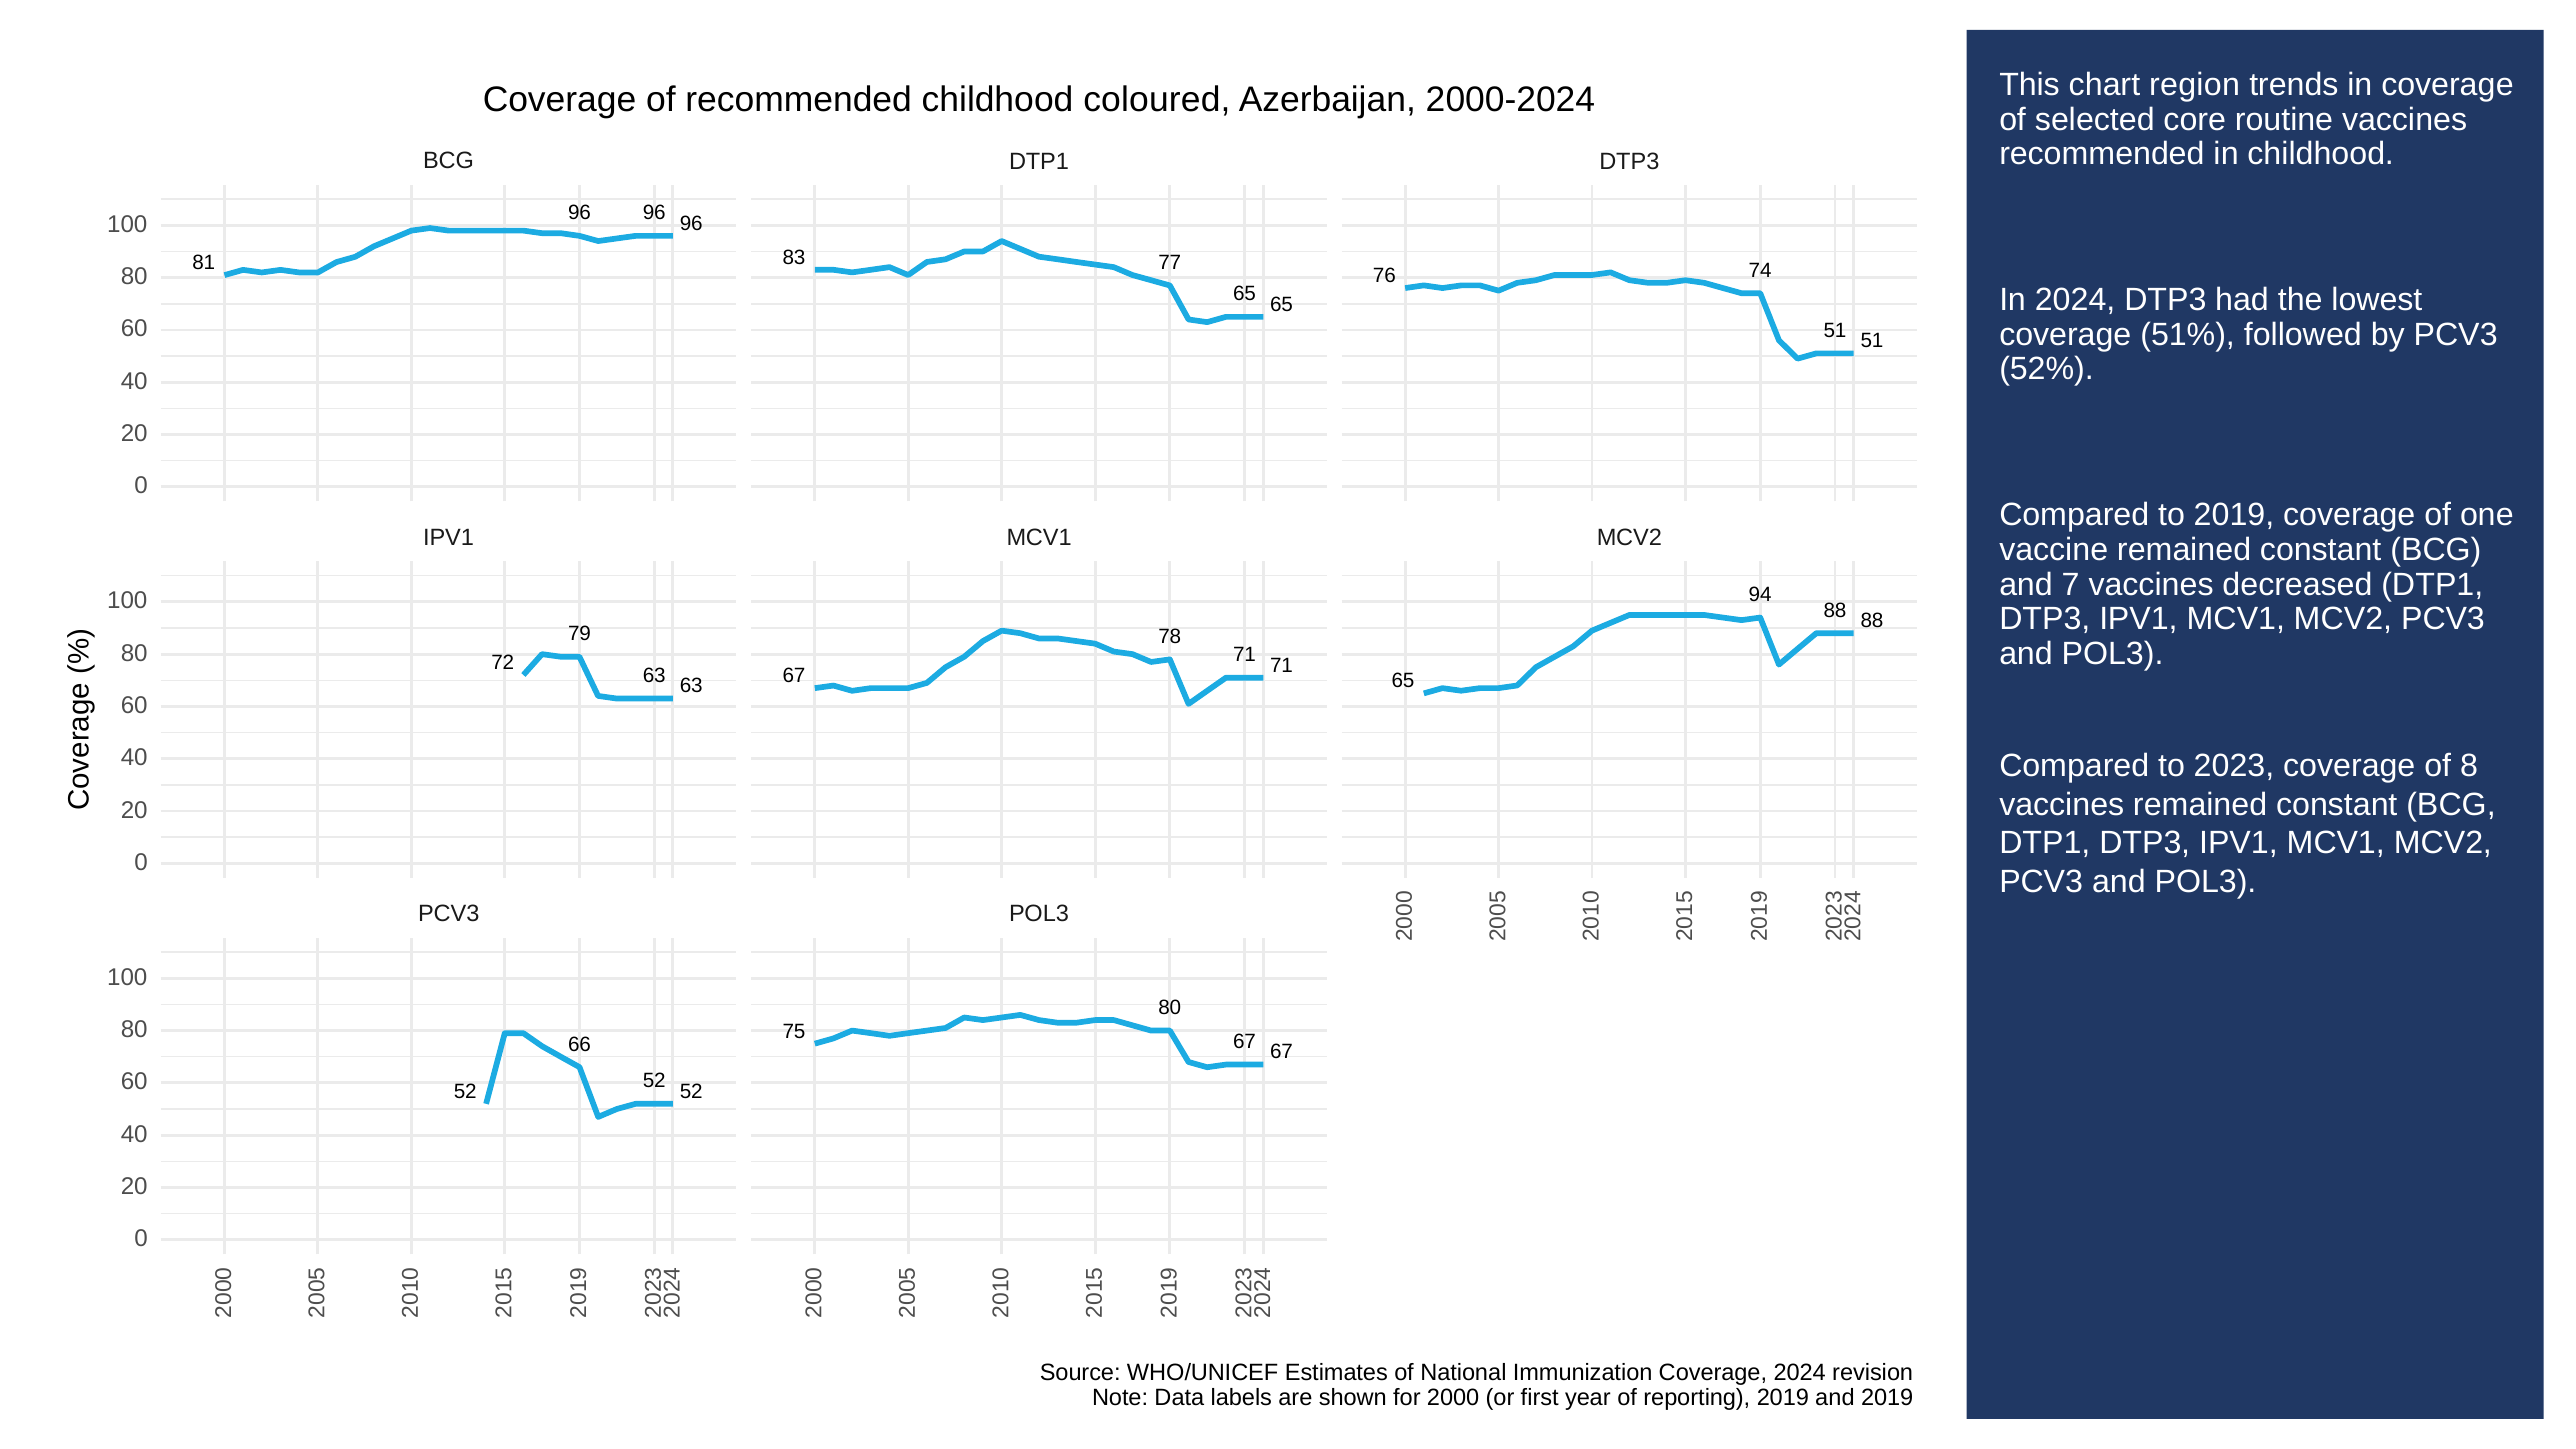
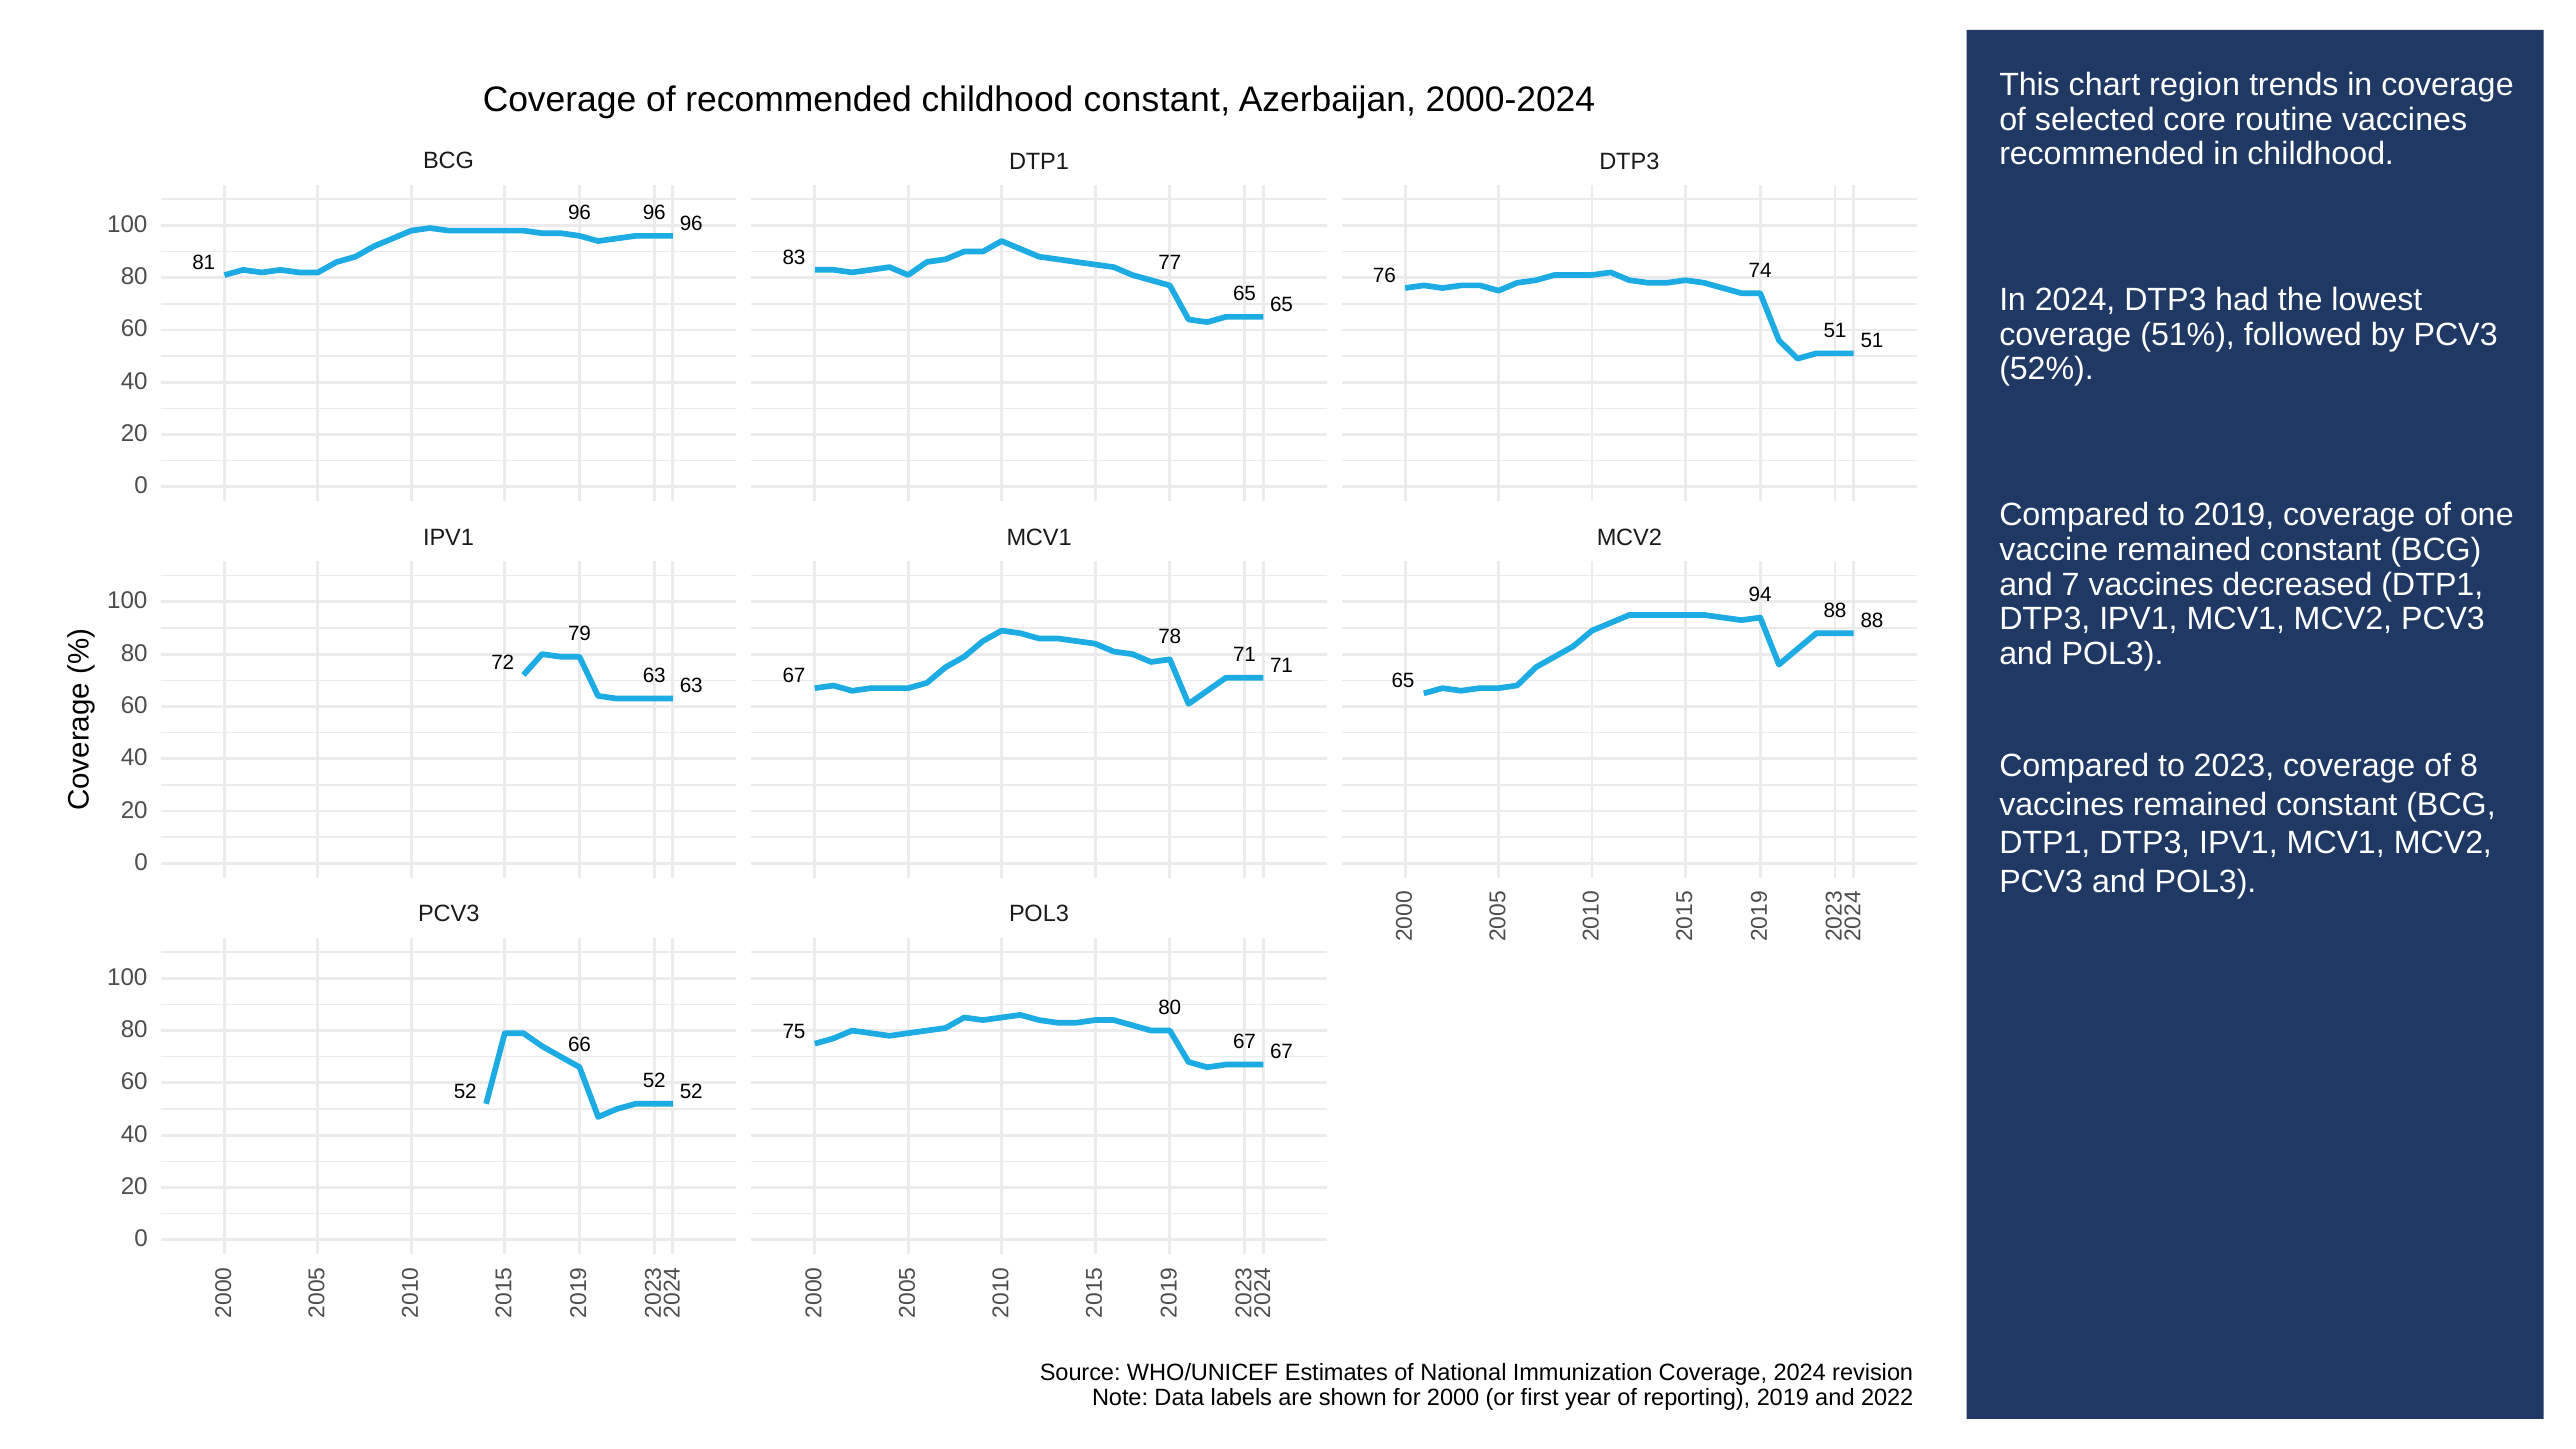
childhood coloured: coloured -> constant
and 2019: 2019 -> 2022
